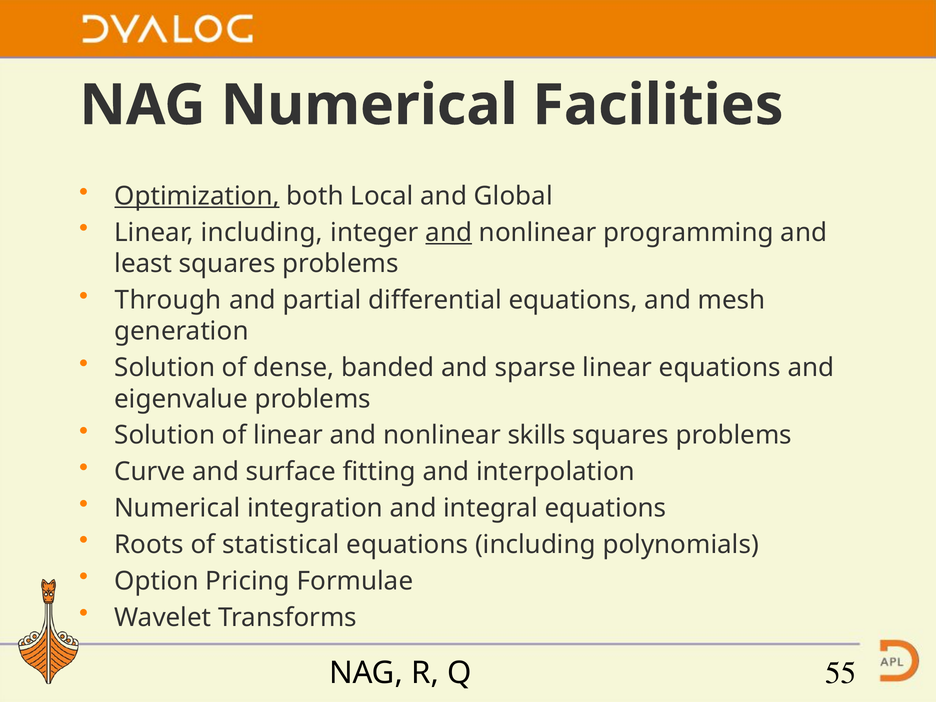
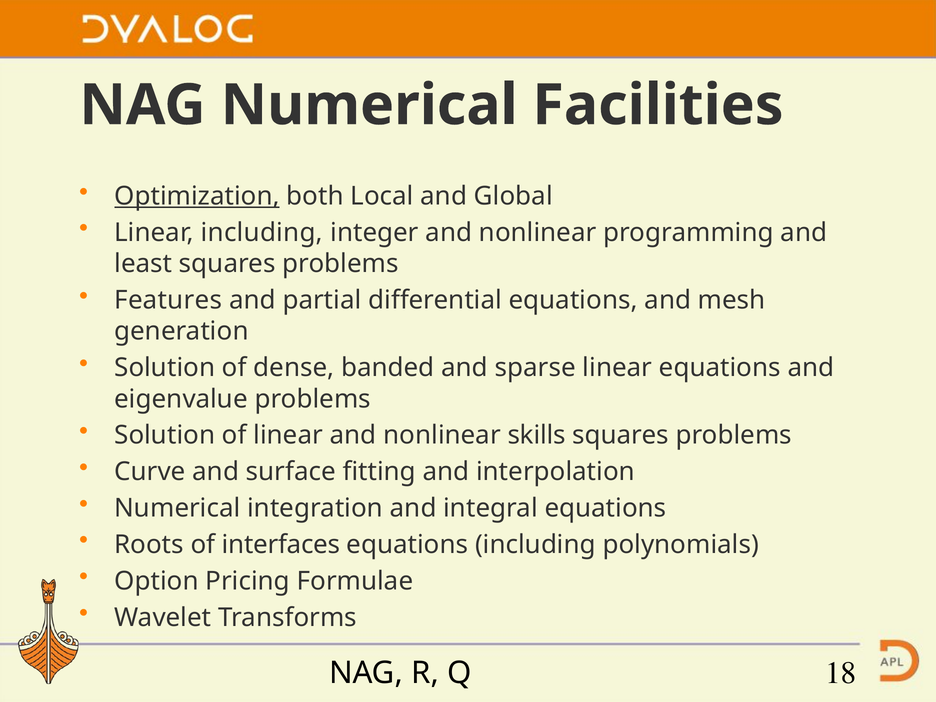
and at (449, 233) underline: present -> none
Through: Through -> Features
statistical: statistical -> interfaces
55: 55 -> 18
